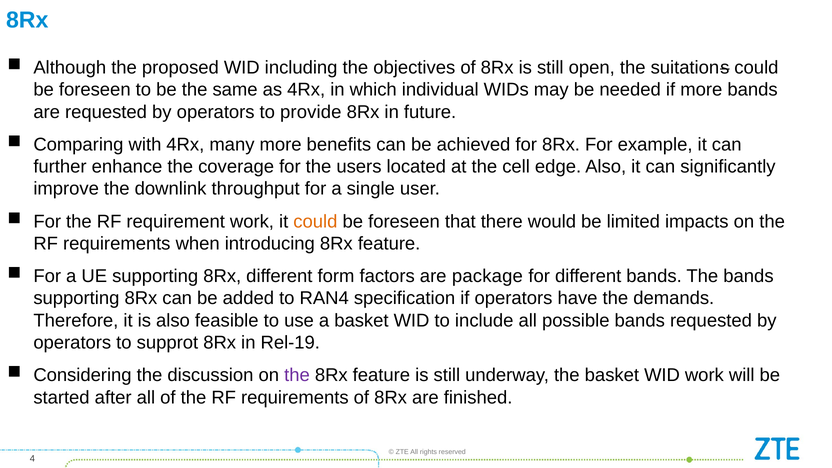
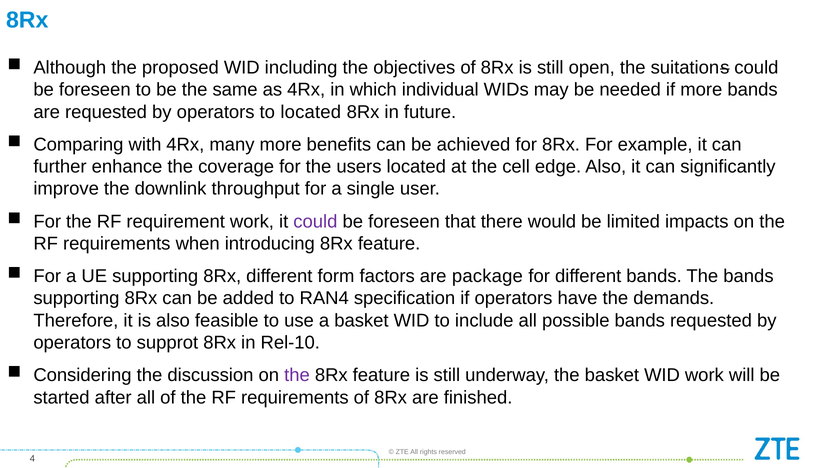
to provide: provide -> located
could at (315, 221) colour: orange -> purple
Rel-19: Rel-19 -> Rel-10
